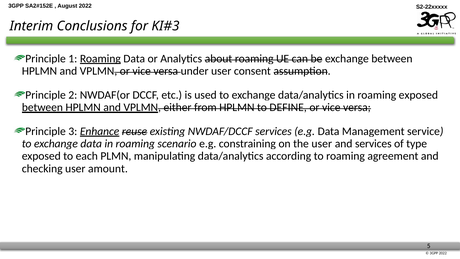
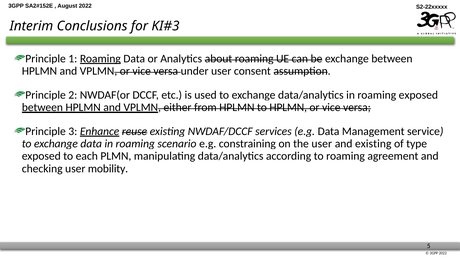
to DEFINE: DEFINE -> HPLMN
and services: services -> existing
amount: amount -> mobility
